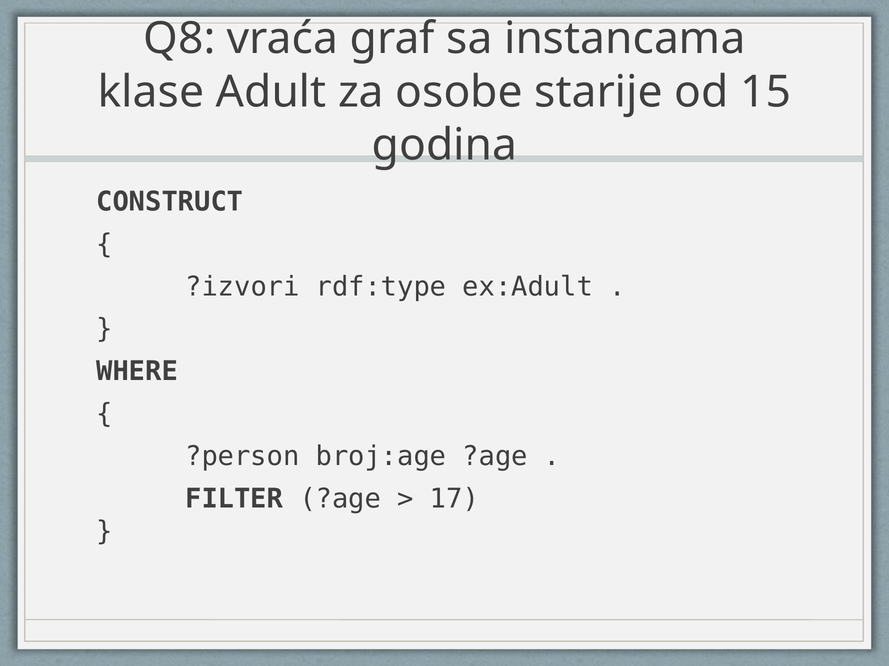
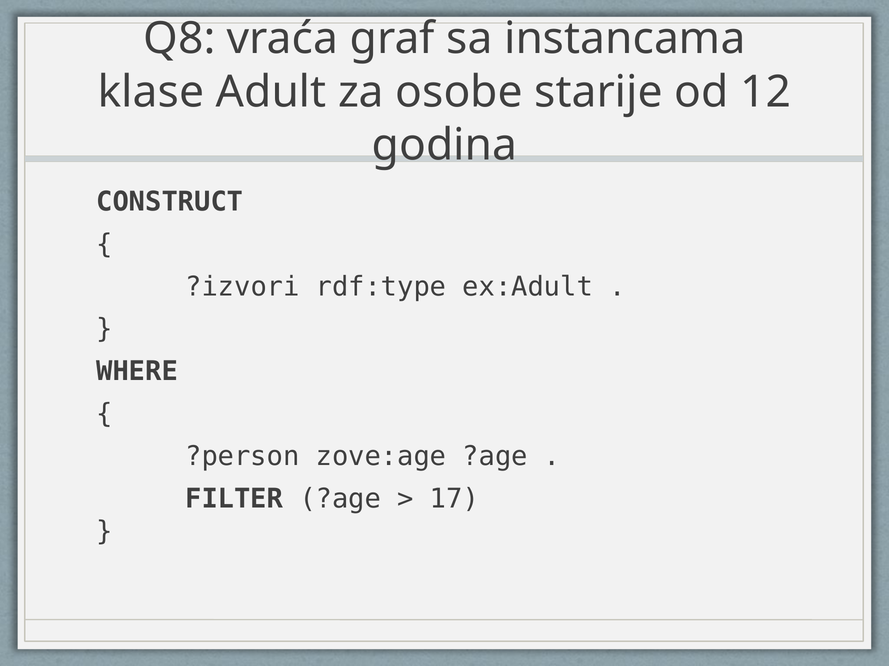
15: 15 -> 12
broj:age: broj:age -> zove:age
